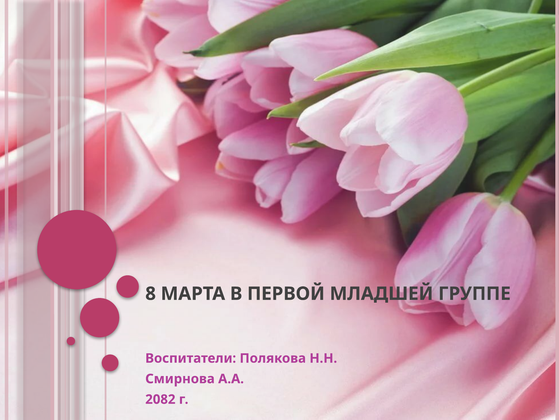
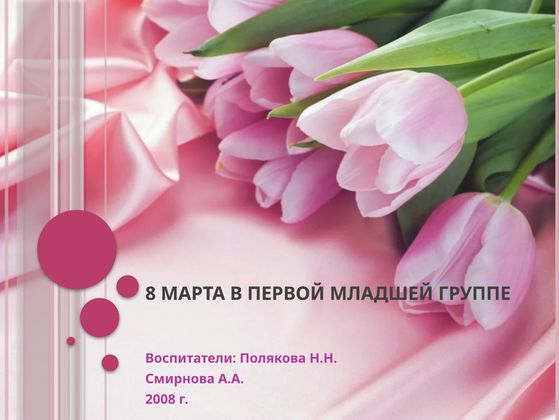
2082: 2082 -> 2008
